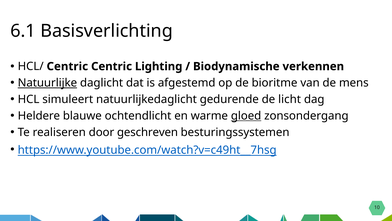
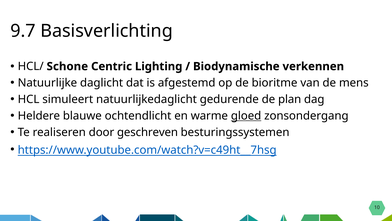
6.1: 6.1 -> 9.7
HCL/ Centric: Centric -> Schone
Natuurlijke underline: present -> none
licht: licht -> plan
